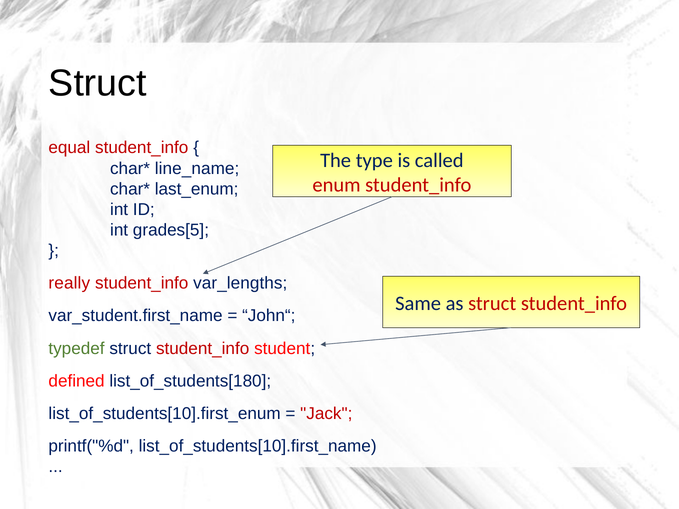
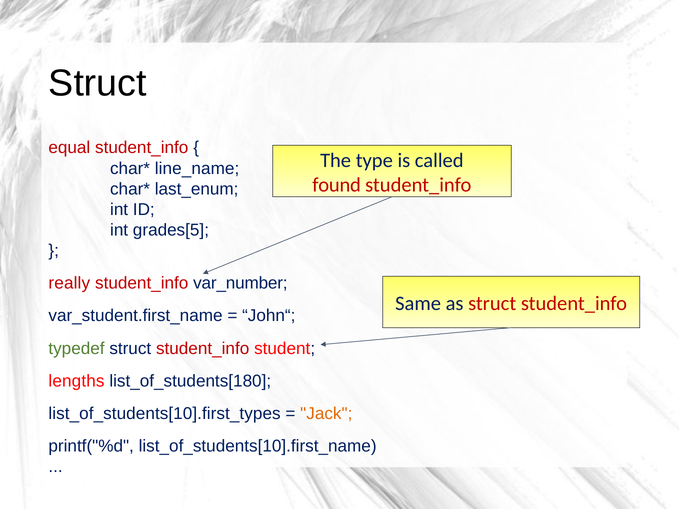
enum: enum -> found
var_lengths: var_lengths -> var_number
defined: defined -> lengths
list_of_students[10].first_enum: list_of_students[10].first_enum -> list_of_students[10].first_types
Jack colour: red -> orange
